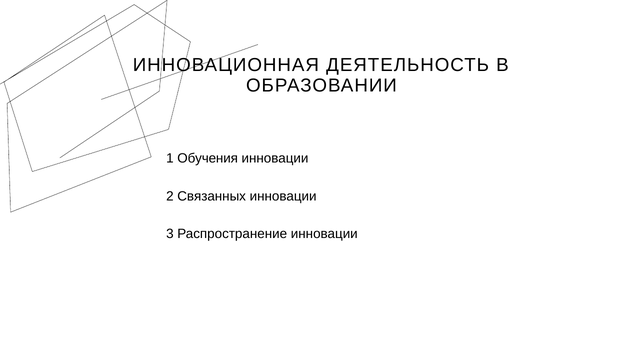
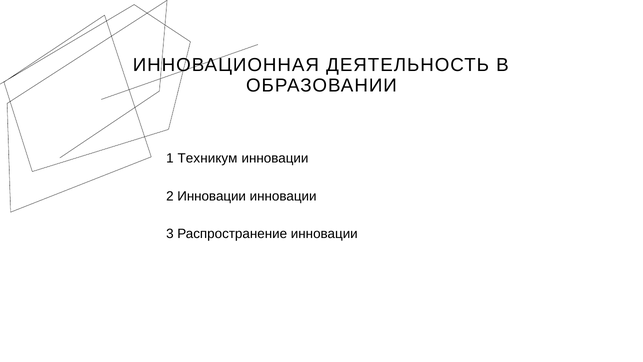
Обучения: Обучения -> Техникум
2 Связанных: Связанных -> Инновации
